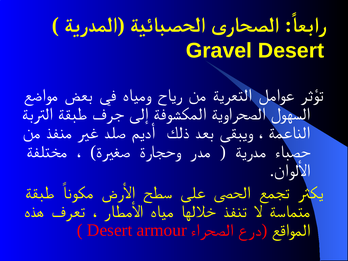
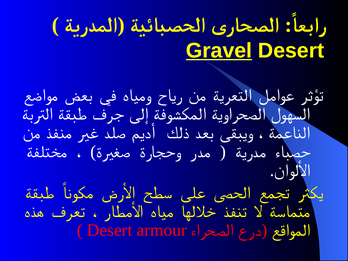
Gravel underline: none -> present
